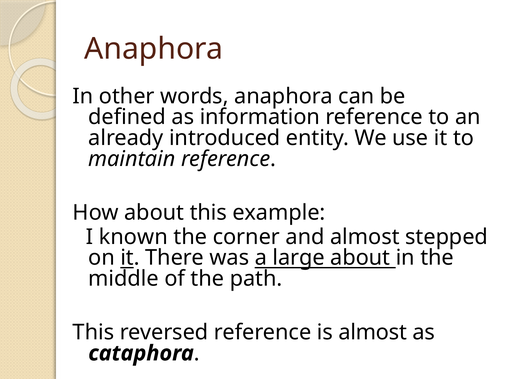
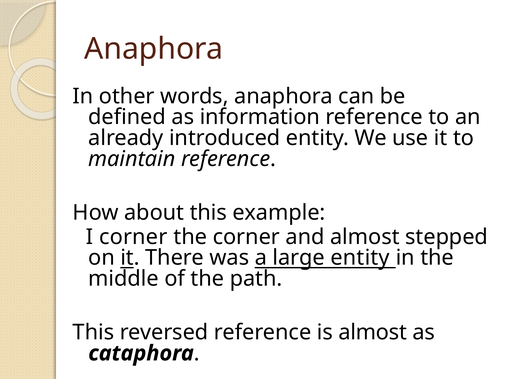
I known: known -> corner
large about: about -> entity
